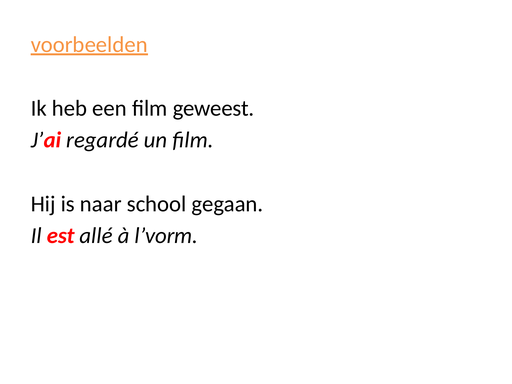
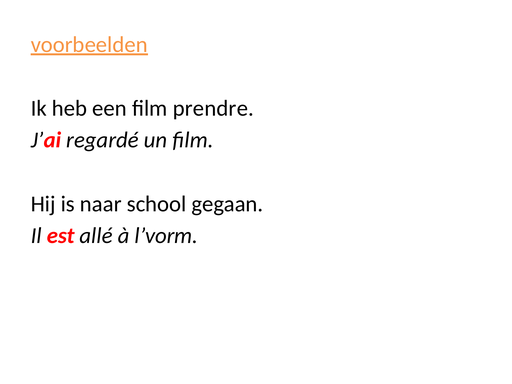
geweest: geweest -> prendre
